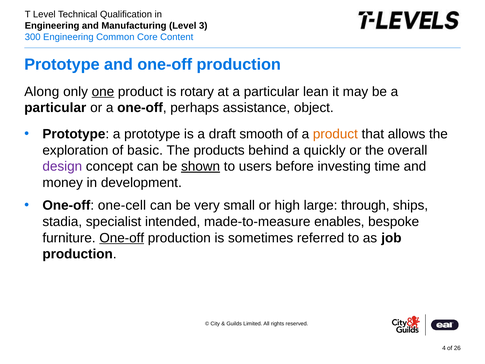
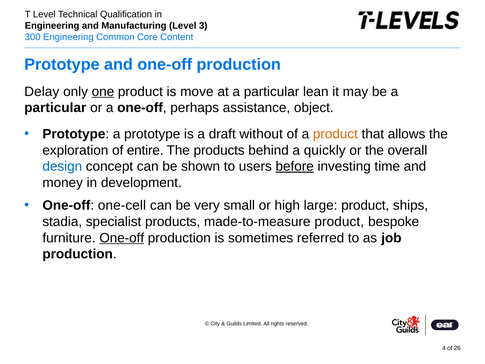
Along: Along -> Delay
rotary: rotary -> move
smooth: smooth -> without
basic: basic -> entire
design colour: purple -> blue
shown underline: present -> none
before underline: none -> present
large through: through -> product
specialist intended: intended -> products
made-to-measure enables: enables -> product
